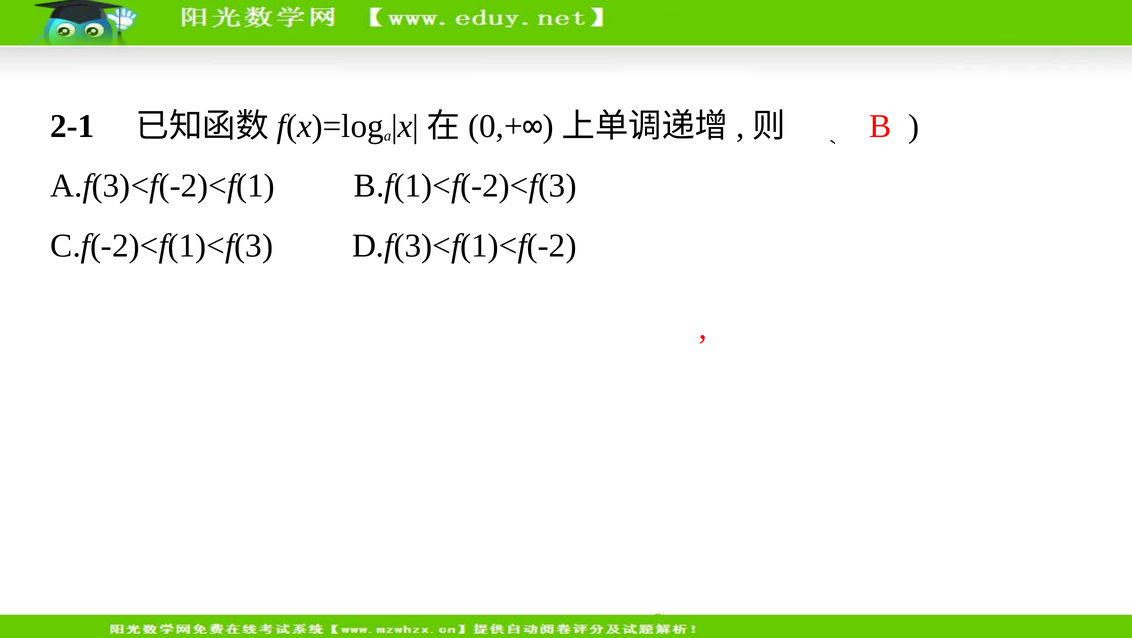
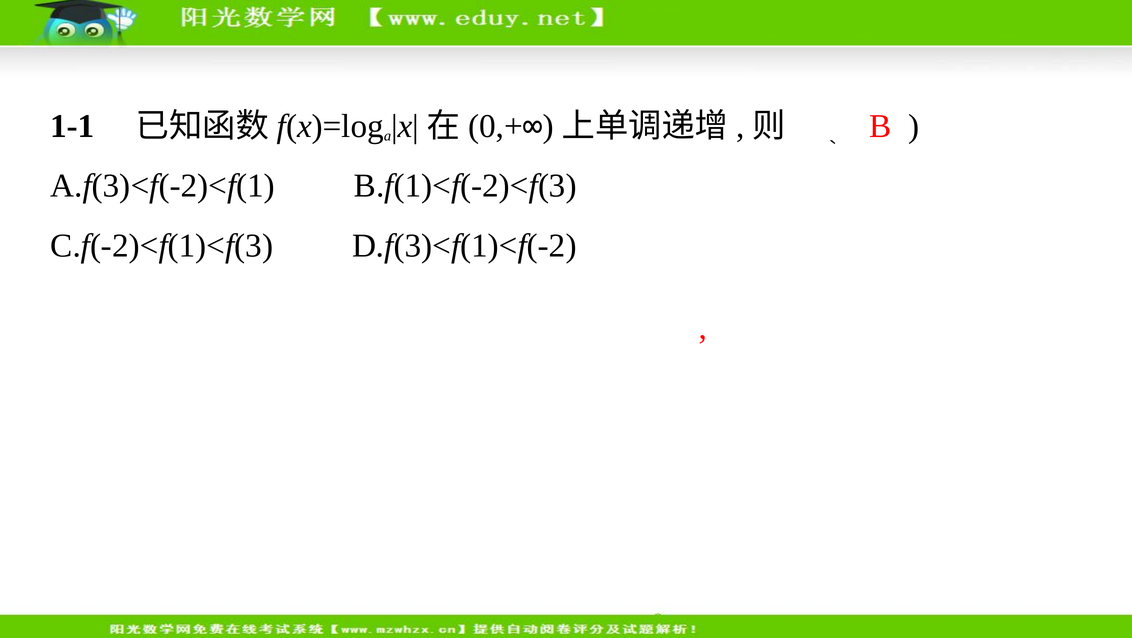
2-1: 2-1 -> 1-1
